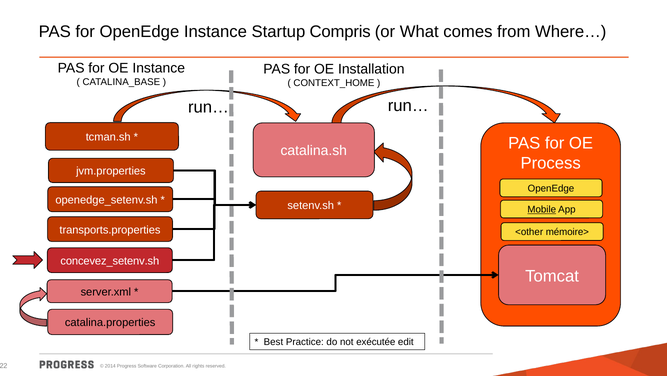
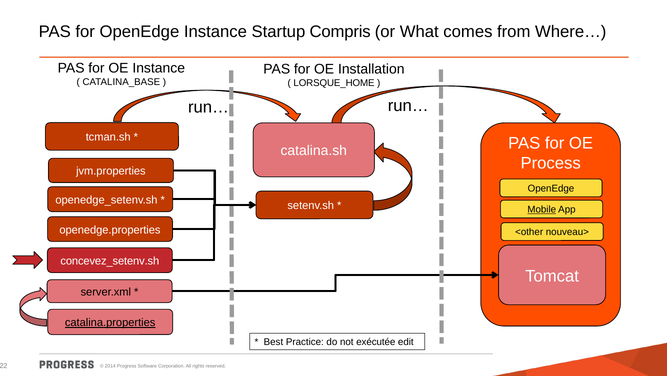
CONTEXT_HOME: CONTEXT_HOME -> LORSQUE_HOME
transports.properties: transports.properties -> openedge.properties
mémoire>: mémoire> -> nouveau>
catalina.properties underline: none -> present
